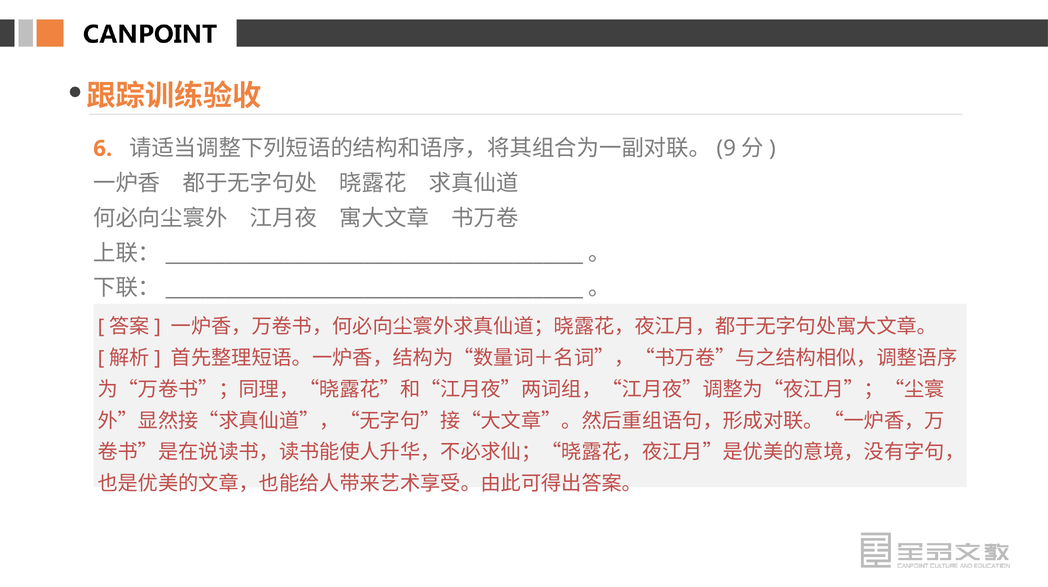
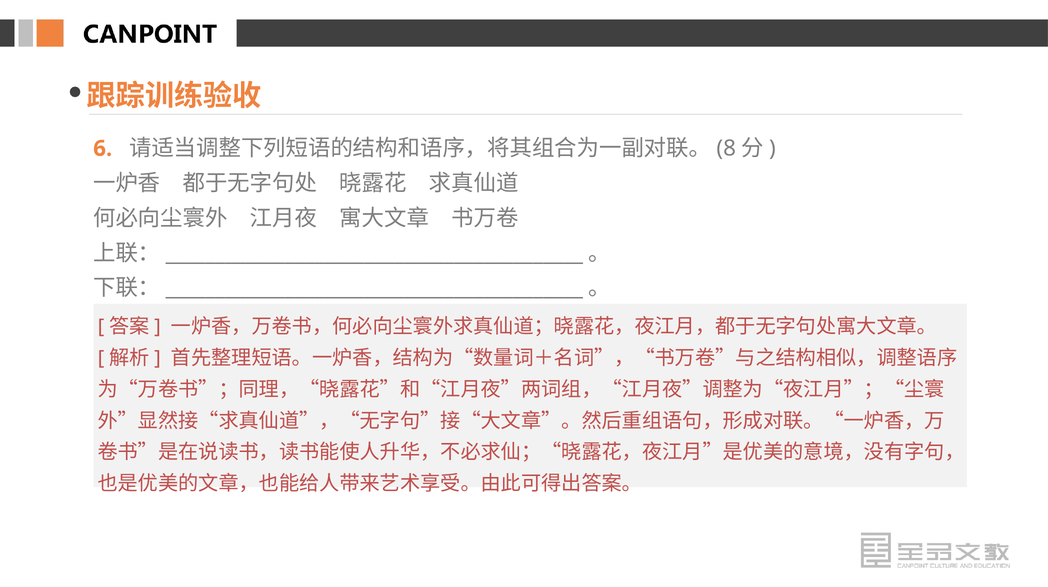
9: 9 -> 8
